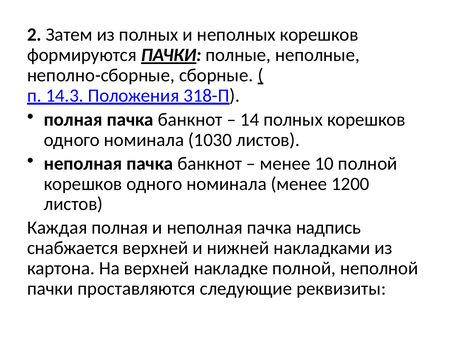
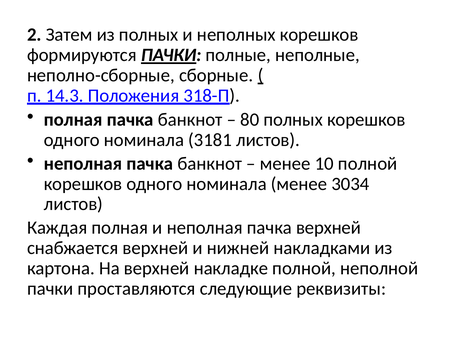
14: 14 -> 80
1030: 1030 -> 3181
1200: 1200 -> 3034
пачка надпись: надпись -> верхней
